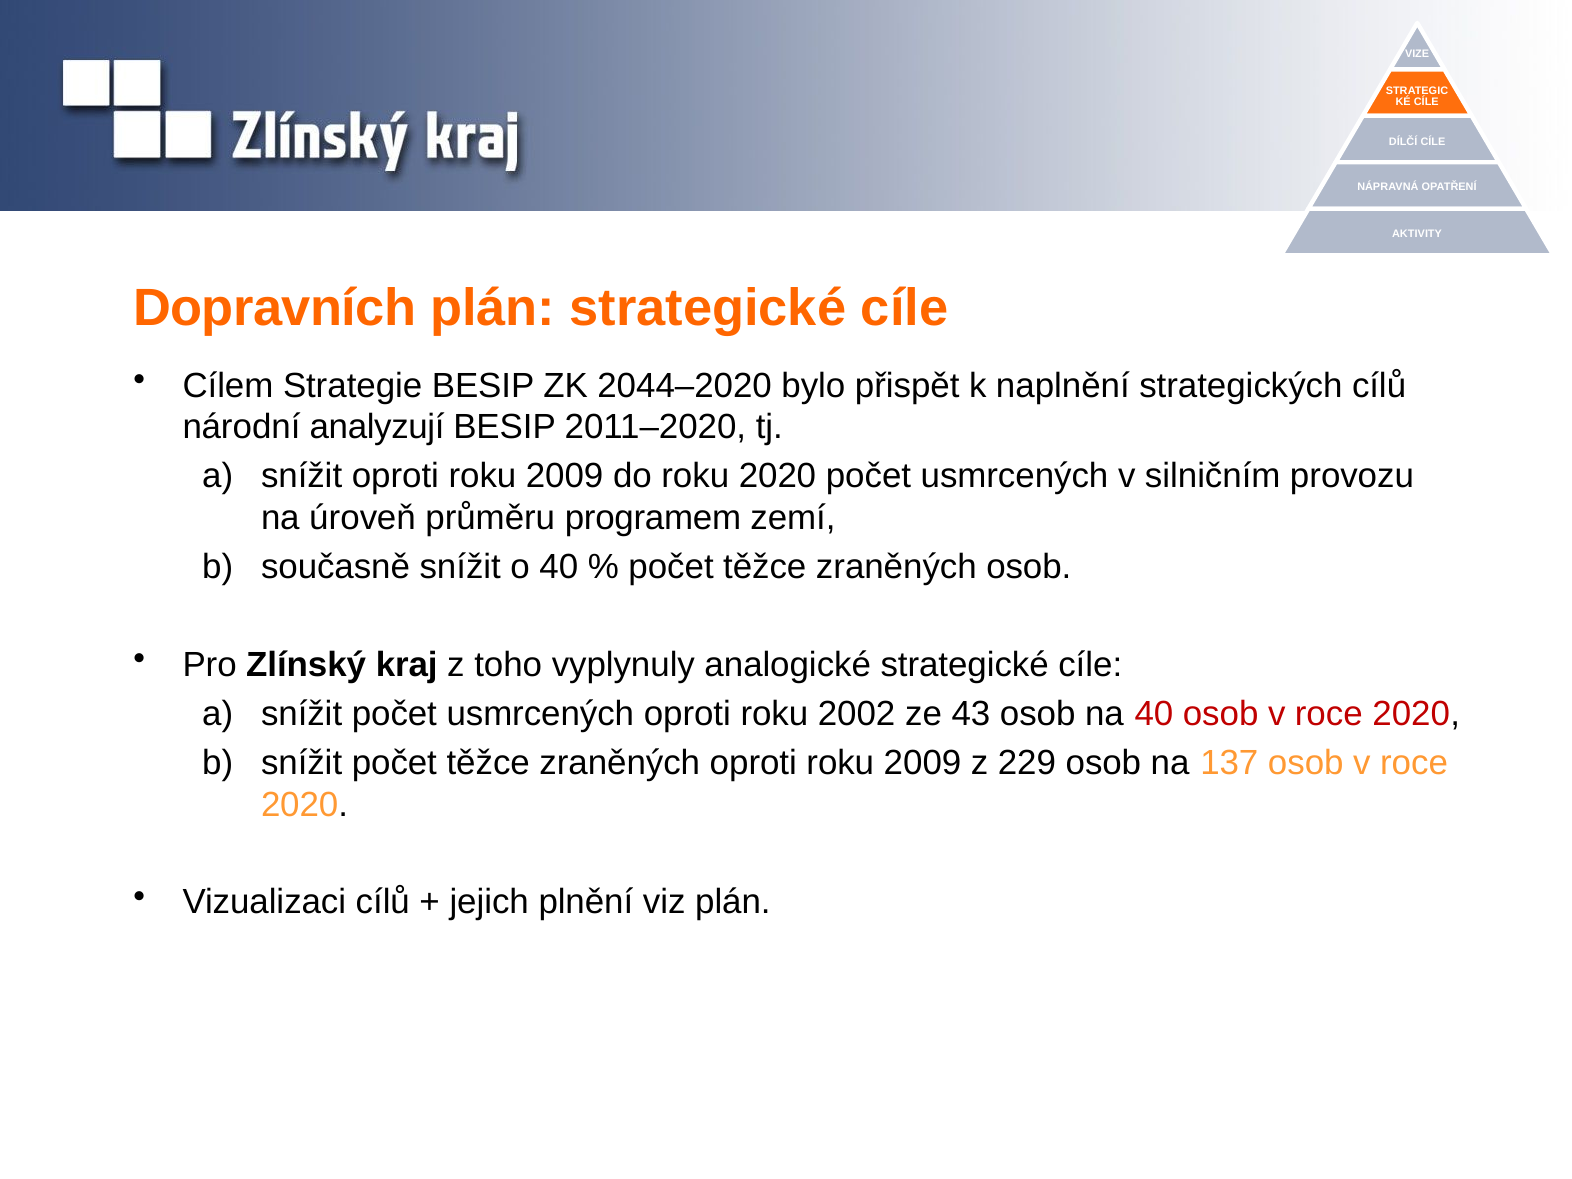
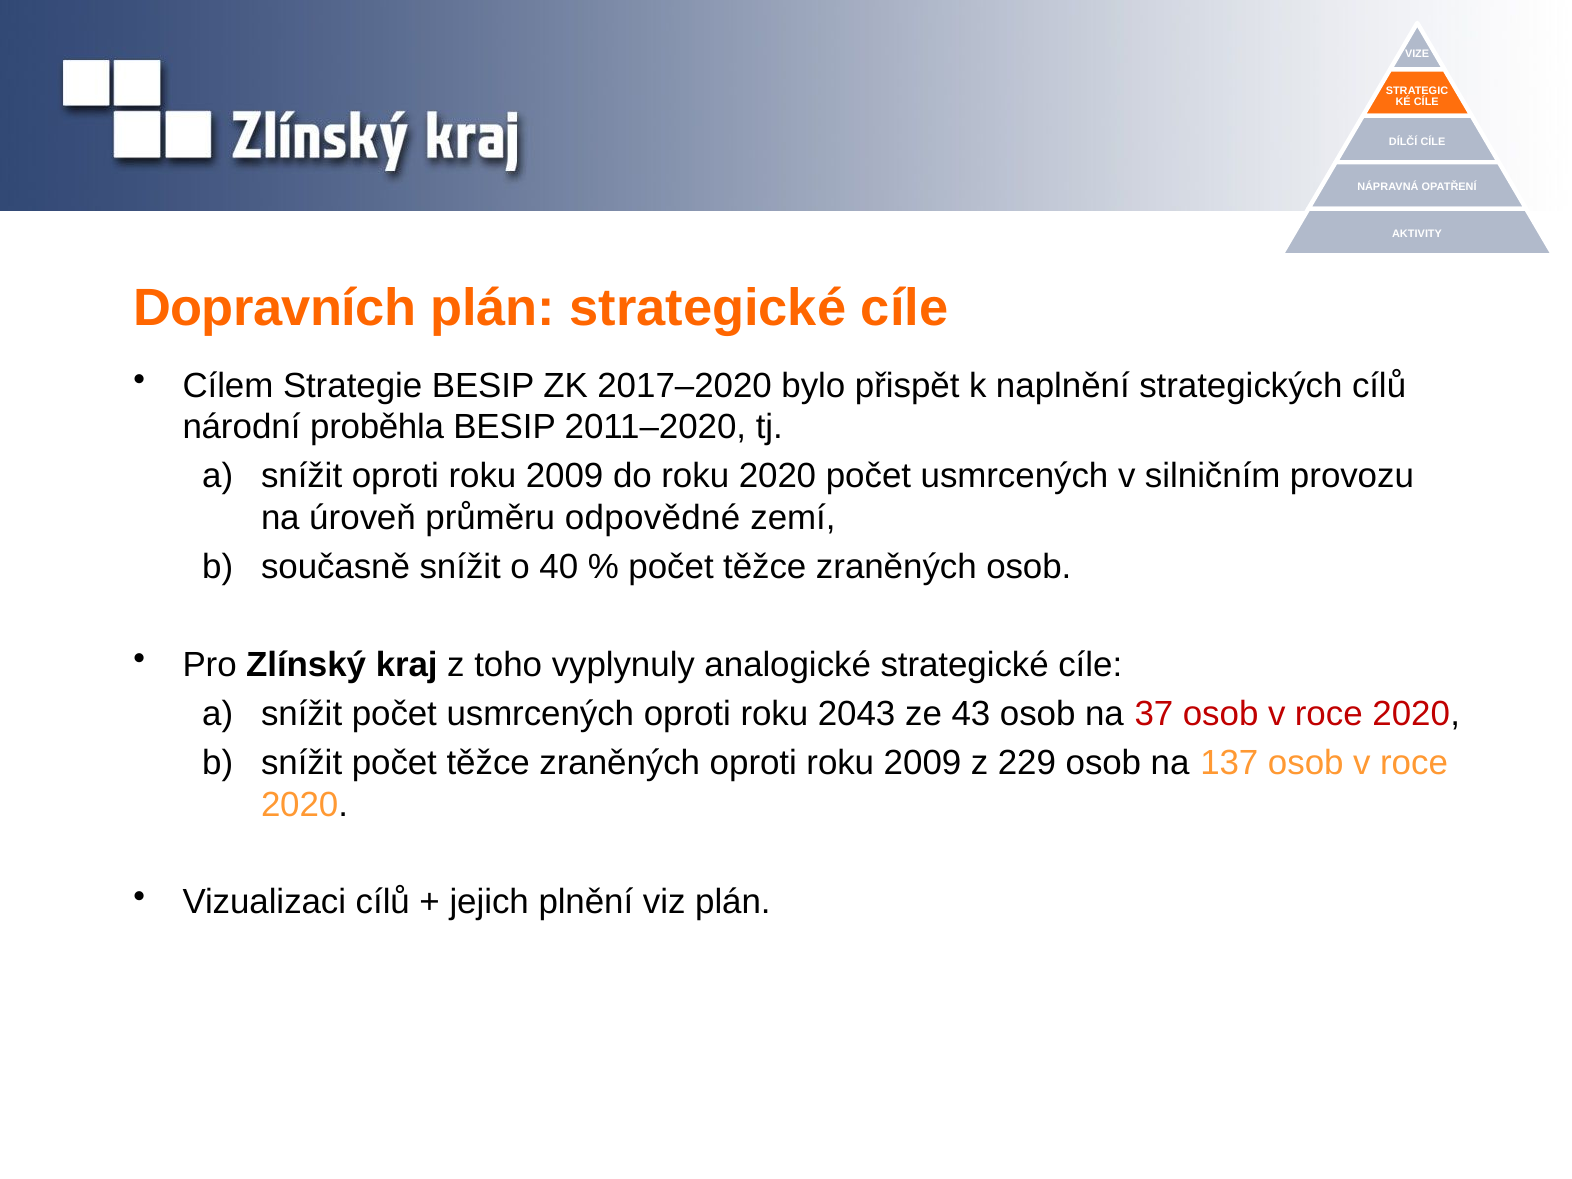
2044–2020: 2044–2020 -> 2017–2020
analyzují: analyzují -> proběhla
programem: programem -> odpovědné
2002: 2002 -> 2043
na 40: 40 -> 37
